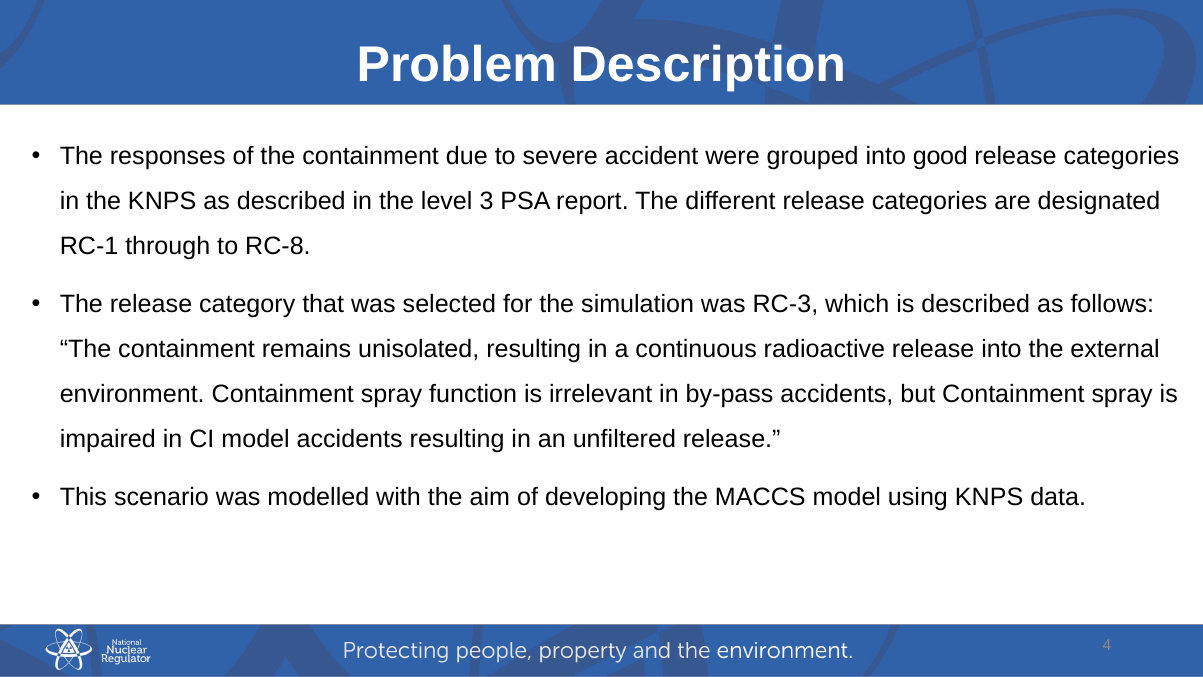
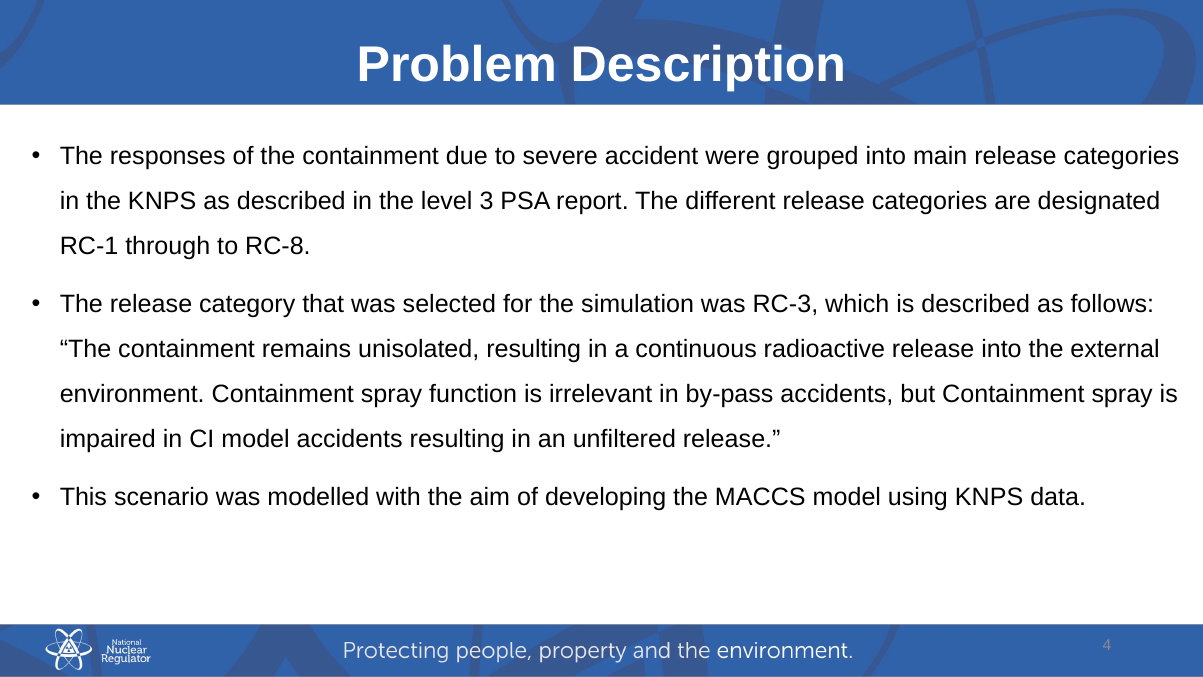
good: good -> main
